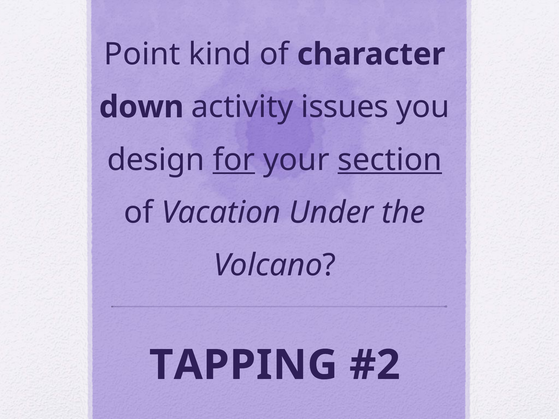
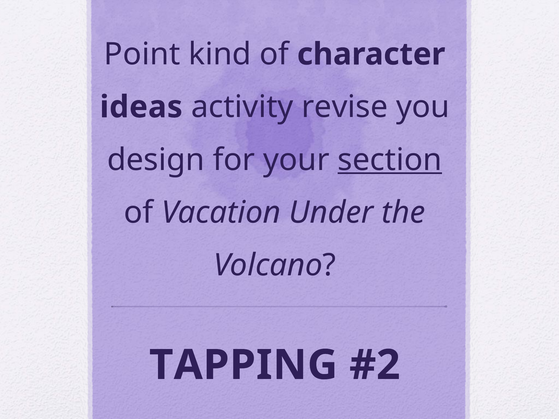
down: down -> ideas
issues: issues -> revise
for underline: present -> none
